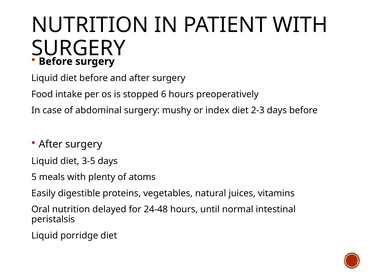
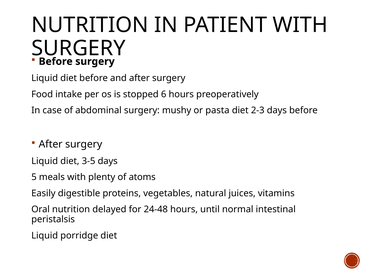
index: index -> pasta
